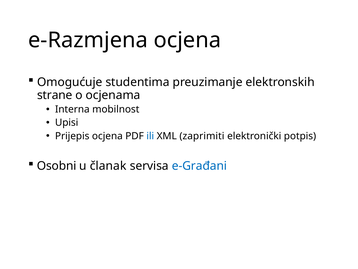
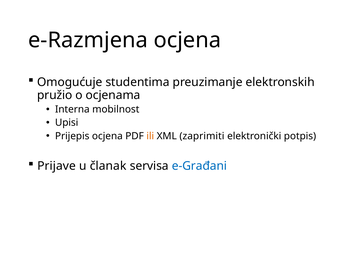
strane: strane -> pružio
ili colour: blue -> orange
Osobni: Osobni -> Prijave
